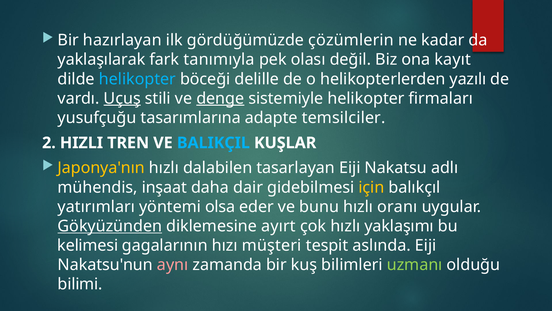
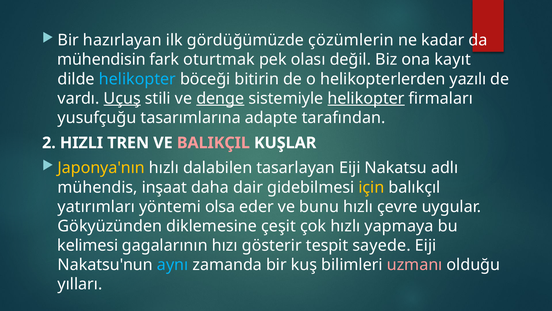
yaklaşılarak: yaklaşılarak -> mühendisin
tanımıyla: tanımıyla -> oturtmak
delille: delille -> bitirin
helikopter at (366, 98) underline: none -> present
temsilciler: temsilciler -> tarafından
BALIKÇIL colour: light blue -> pink
oranı: oranı -> çevre
Gökyüzünden underline: present -> none
ayırt: ayırt -> çeşit
yaklaşımı: yaklaşımı -> yapmaya
müşteri: müşteri -> gösterir
aslında: aslında -> sayede
aynı colour: pink -> light blue
uzmanı colour: light green -> pink
bilimi: bilimi -> yılları
